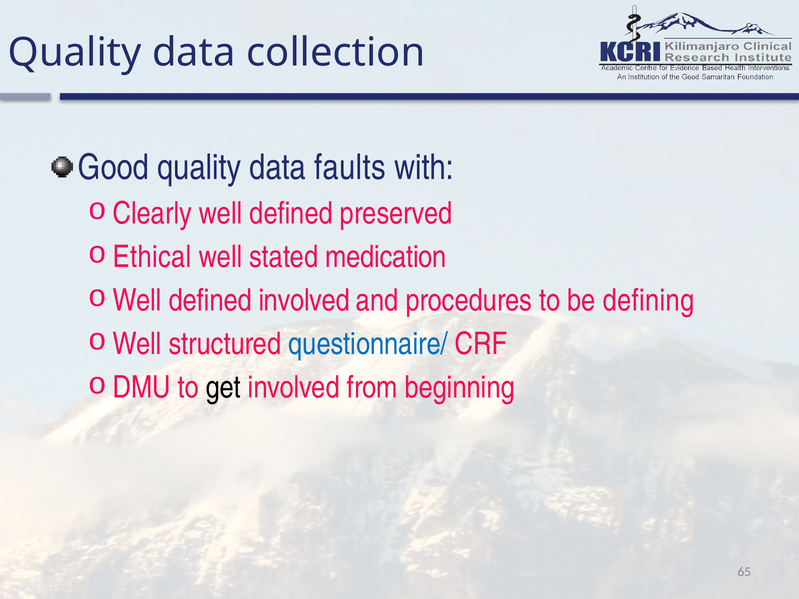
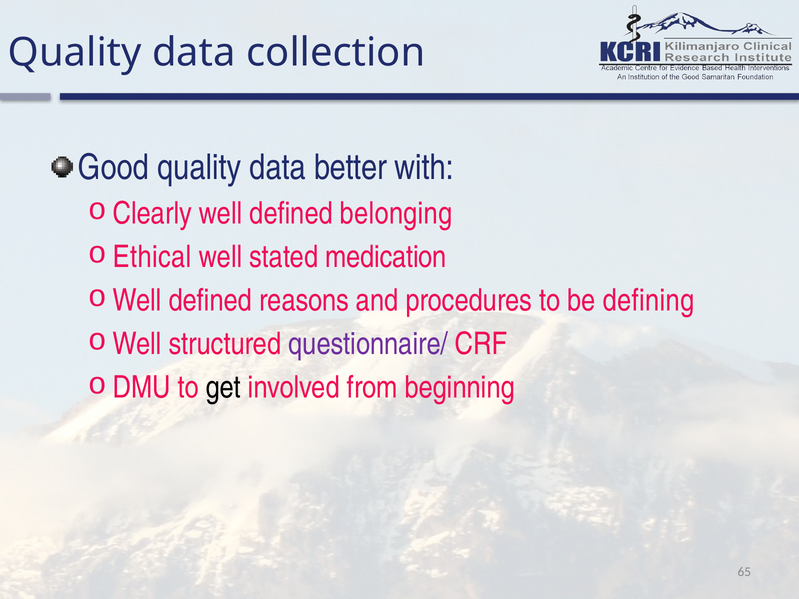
faults: faults -> better
preserved: preserved -> belonging
defined involved: involved -> reasons
questionnaire/ colour: blue -> purple
